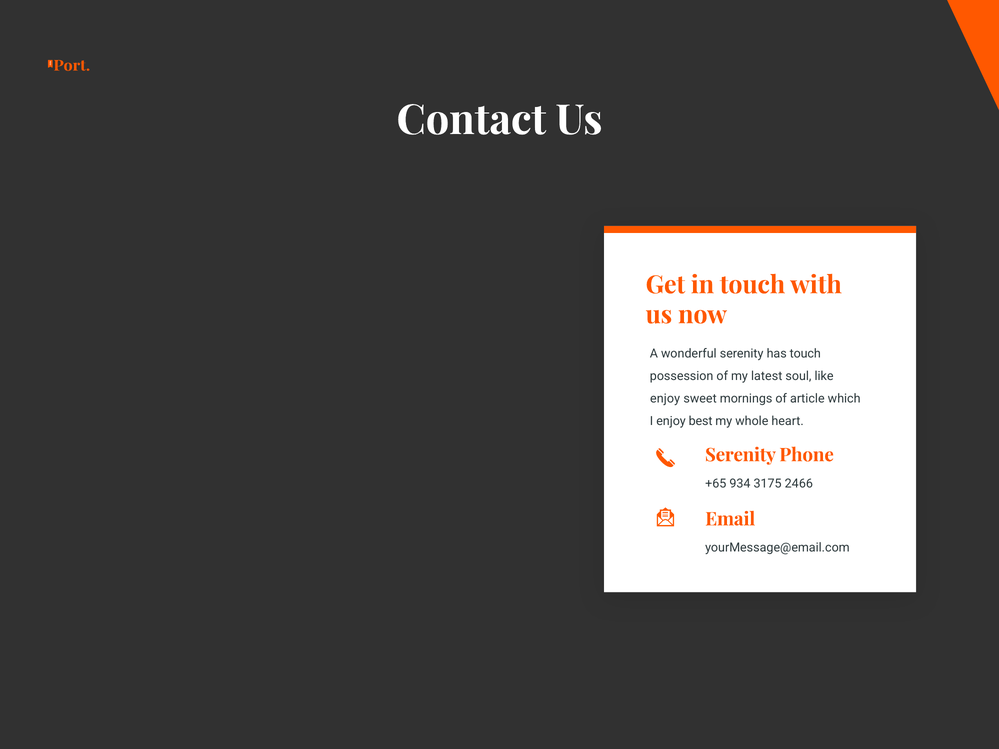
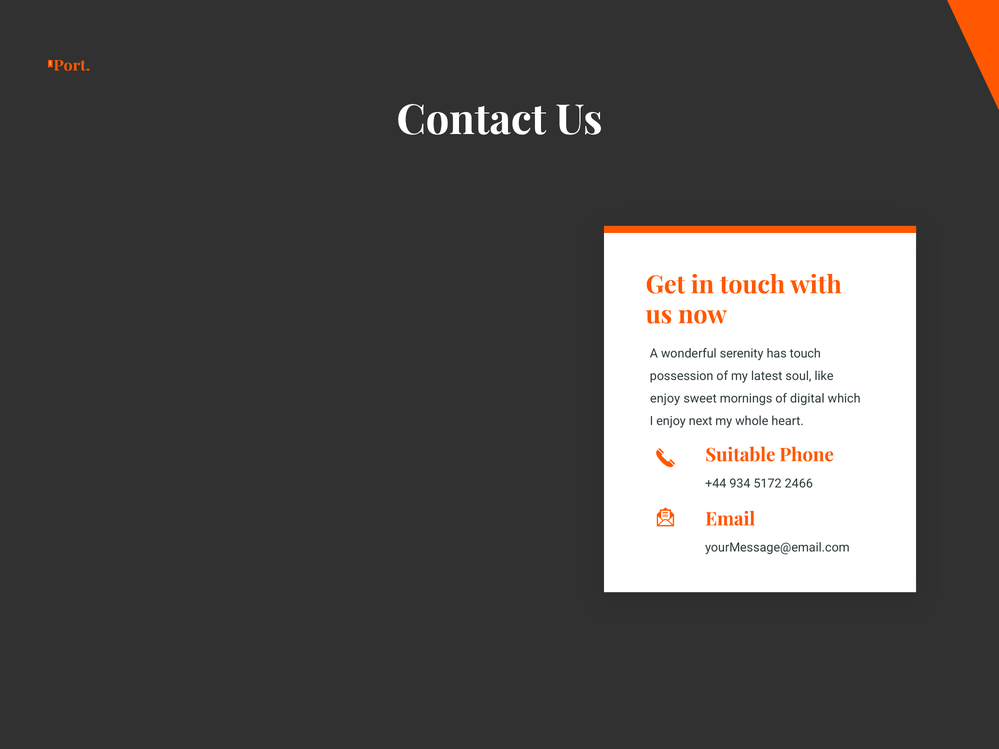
article: article -> digital
best: best -> next
Serenity at (740, 455): Serenity -> Suitable
+65: +65 -> +44
3175: 3175 -> 5172
